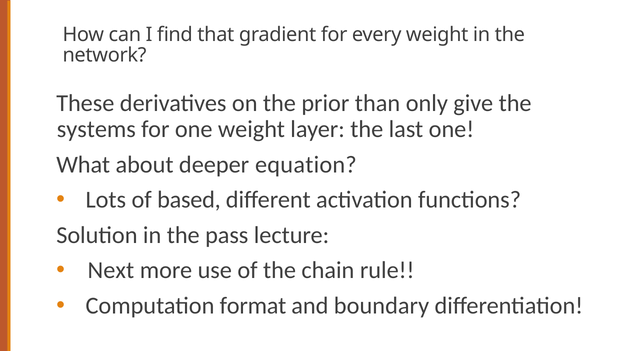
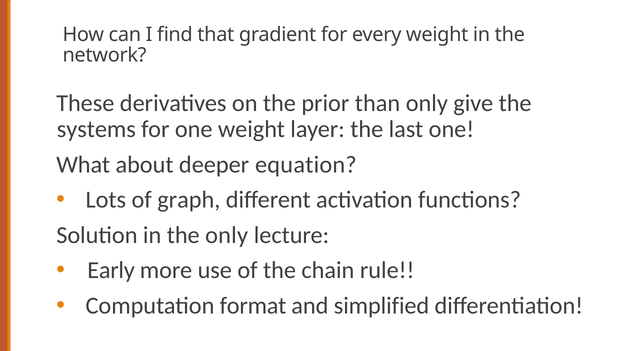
based: based -> graph
the pass: pass -> only
Next: Next -> Early
boundary: boundary -> simplified
